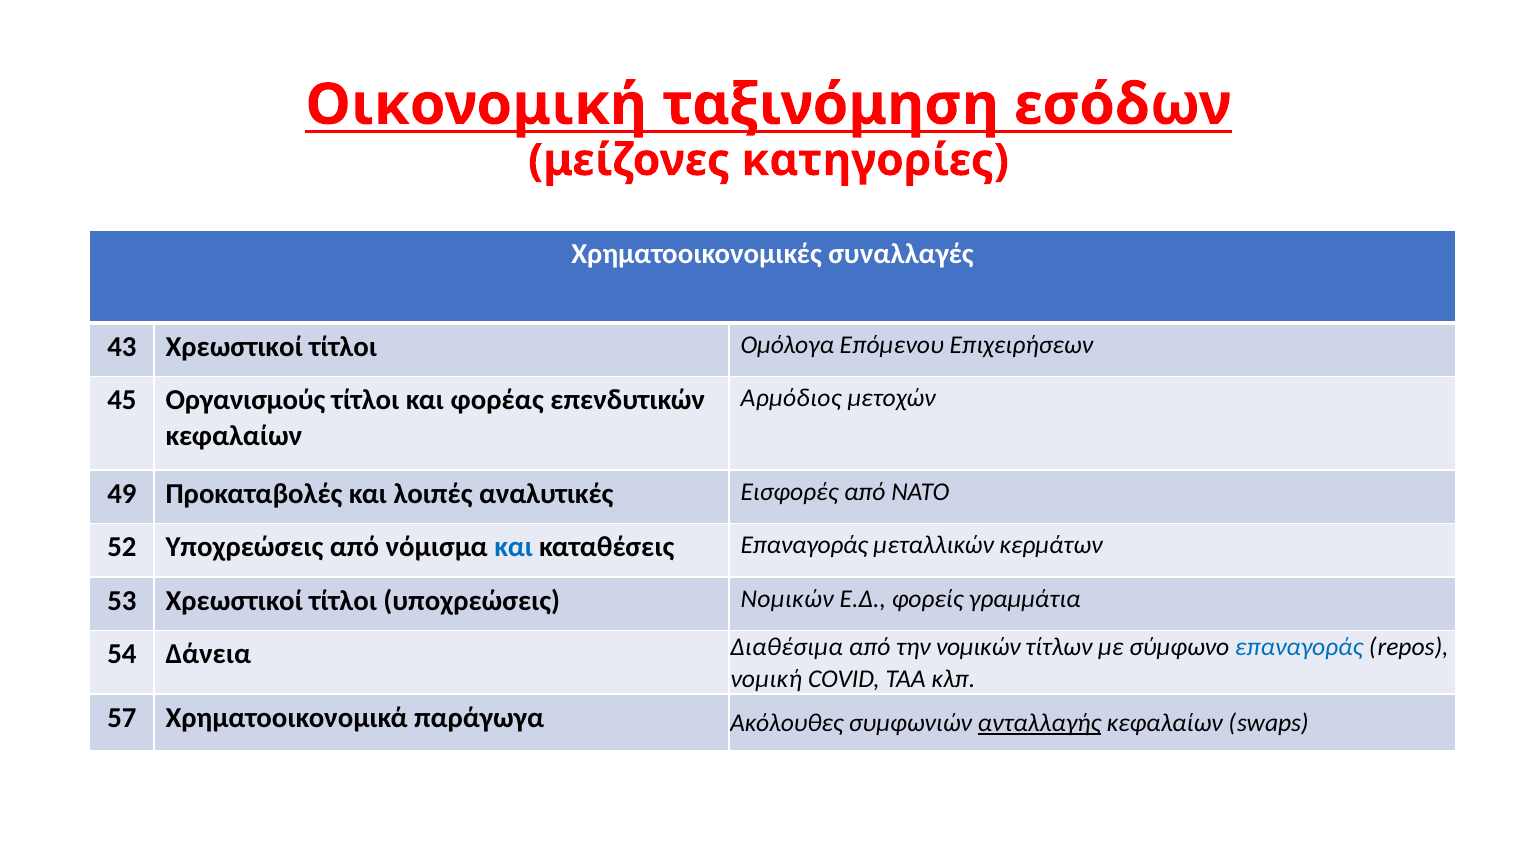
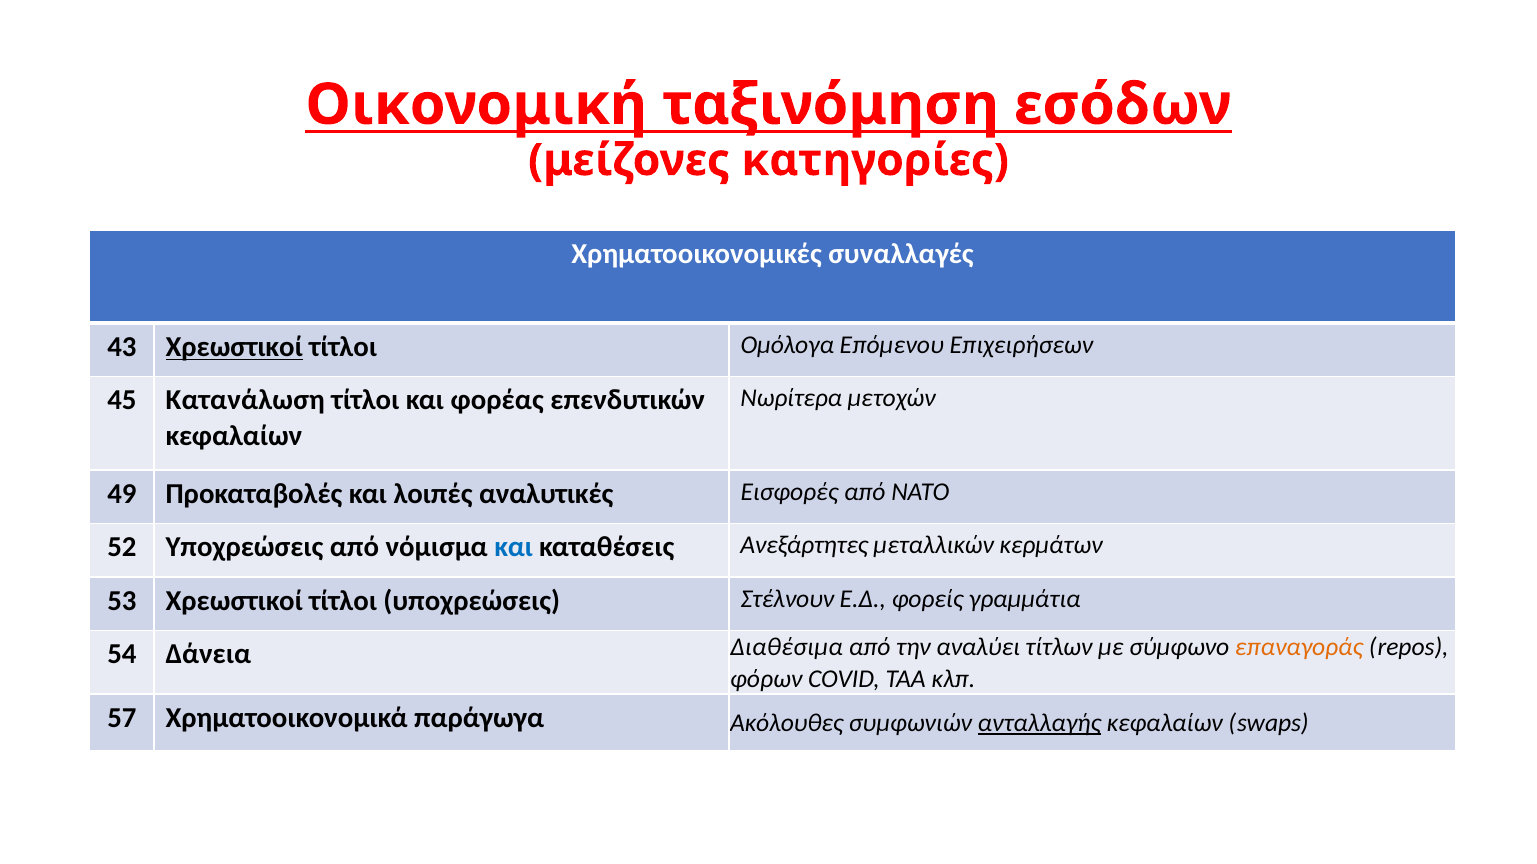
Χρεωστικοί at (234, 347) underline: none -> present
Αρμόδιος: Αρμόδιος -> Νωρίτερα
Οργανισμούς: Οργανισμούς -> Κατανάλωση
καταθέσεις Επαναγοράς: Επαναγοράς -> Ανεξάρτητες
υποχρεώσεις Νομικών: Νομικών -> Στέλνουν
την νομικών: νομικών -> αναλύει
επαναγοράς at (1299, 648) colour: blue -> orange
νομική: νομική -> φόρων
